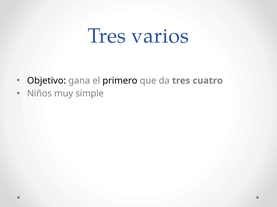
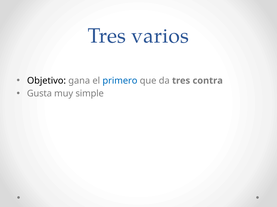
primero colour: black -> blue
cuatro: cuatro -> contra
Niños: Niños -> Gusta
